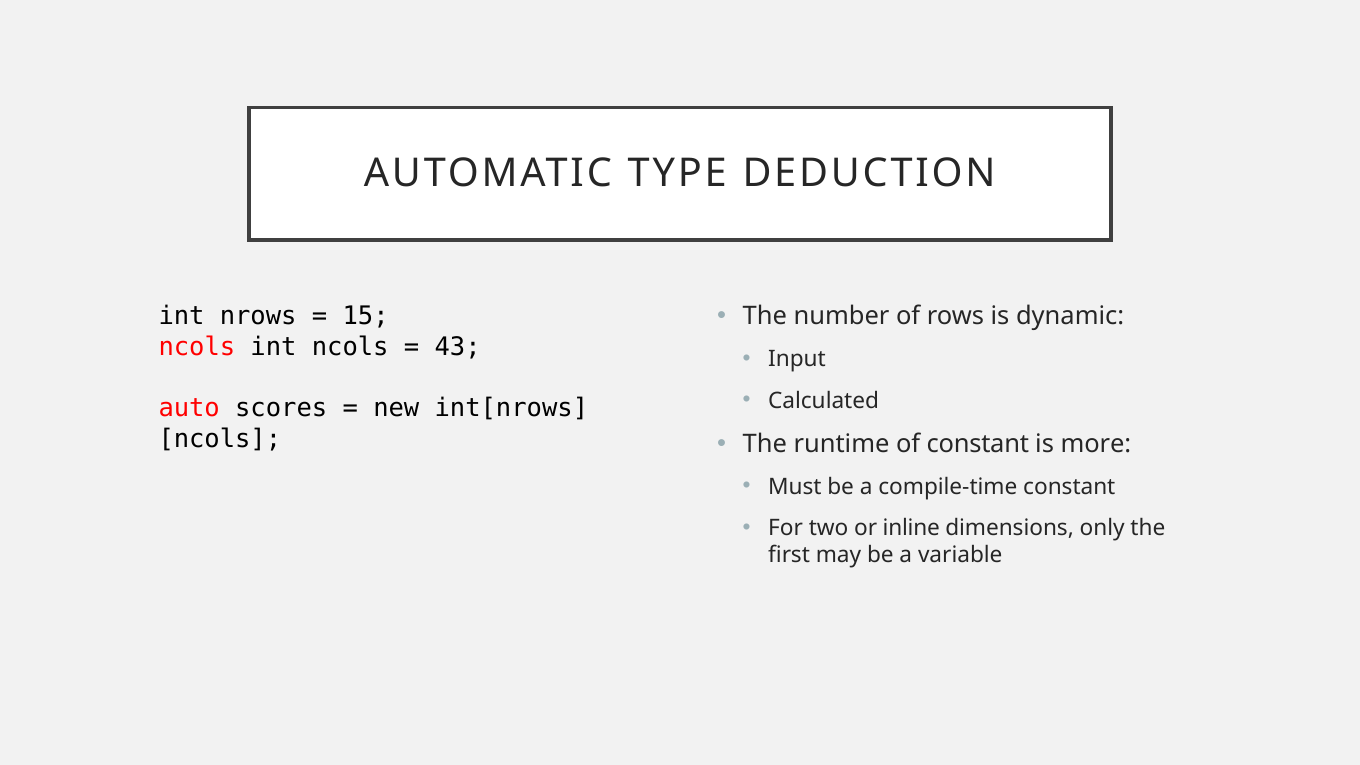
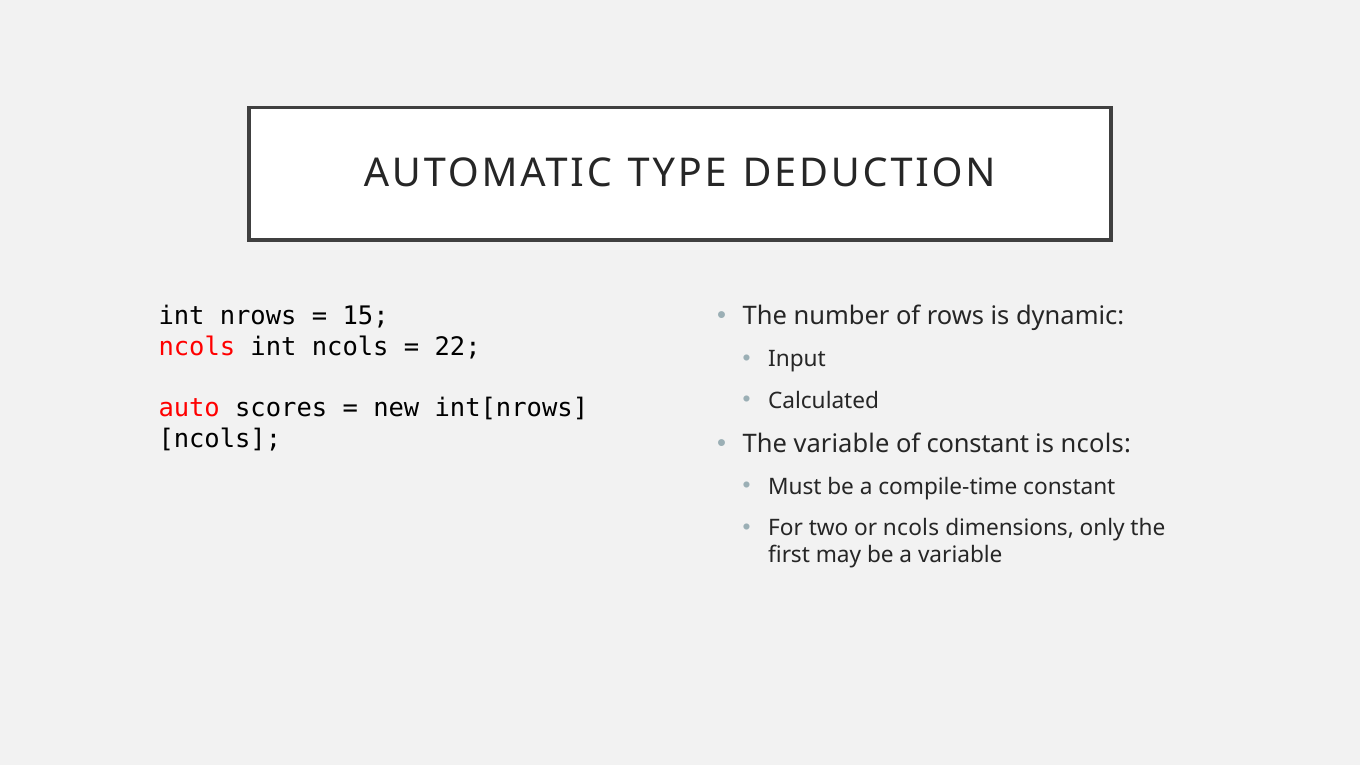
43: 43 -> 22
The runtime: runtime -> variable
is more: more -> ncols
or inline: inline -> ncols
